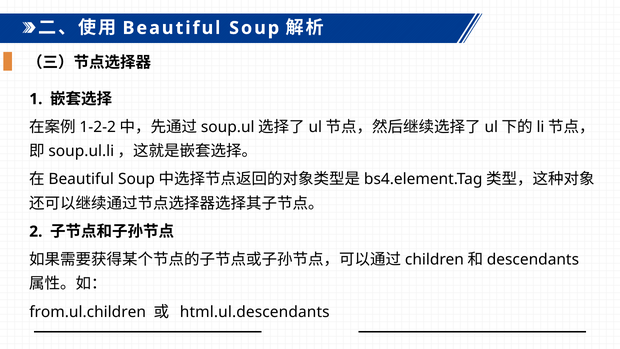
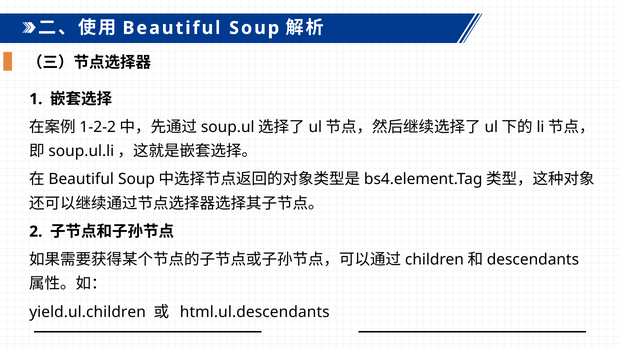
from.ul.children: from.ul.children -> yield.ul.children
